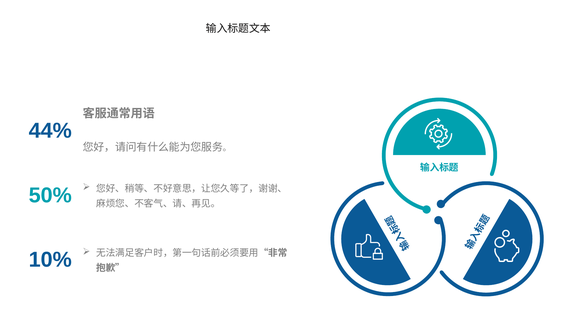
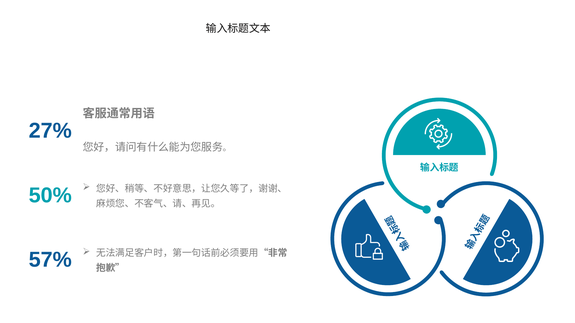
44%: 44% -> 27%
10%: 10% -> 57%
